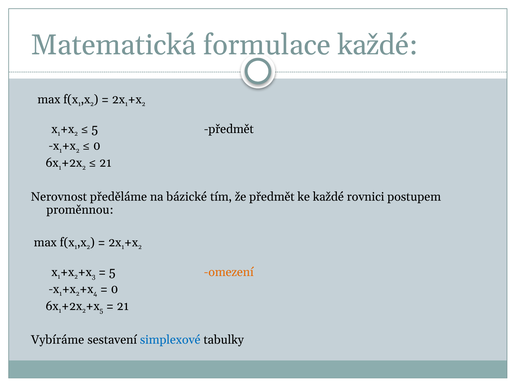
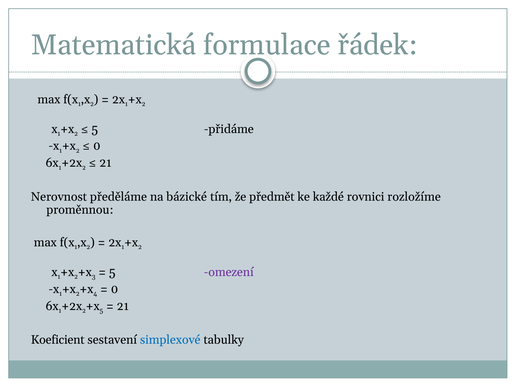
formulace každé: každé -> řádek
5 předmět: předmět -> přidáme
postupem: postupem -> rozložíme
omezení colour: orange -> purple
Vybíráme: Vybíráme -> Koeficient
